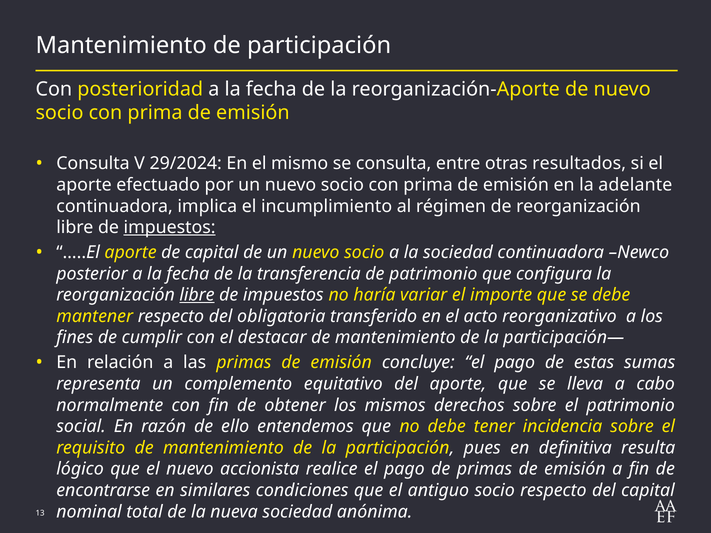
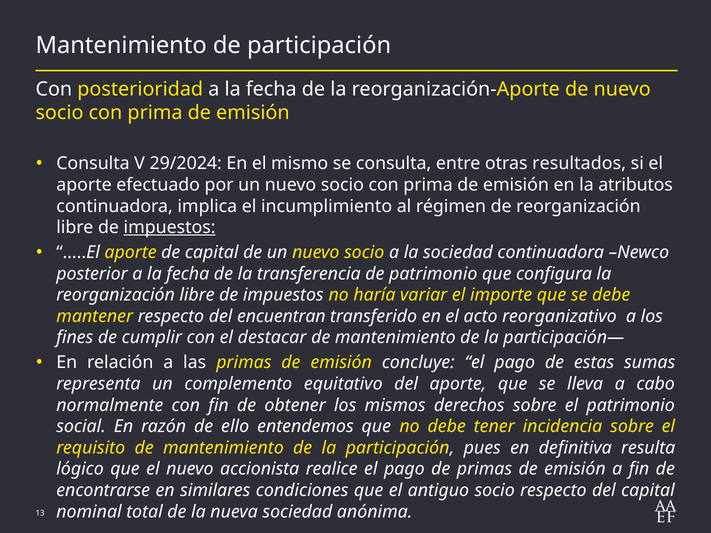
adelante: adelante -> atributos
libre at (197, 295) underline: present -> none
obligatoria: obligatoria -> encuentran
